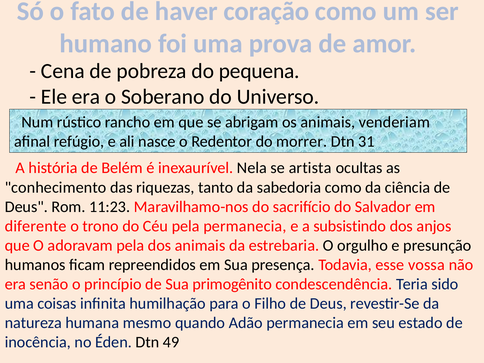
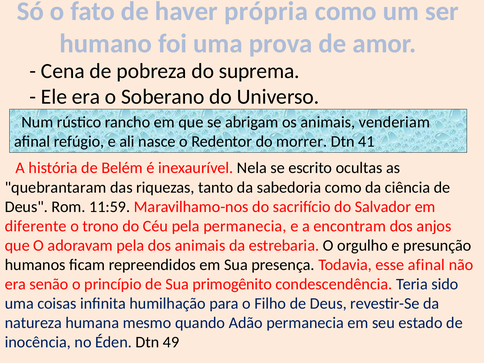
coração: coração -> própria
pequena: pequena -> suprema
31: 31 -> 41
artista: artista -> escrito
conhecimento: conhecimento -> quebrantaram
11:23: 11:23 -> 11:59
subsistindo: subsistindo -> encontram
esse vossa: vossa -> afinal
